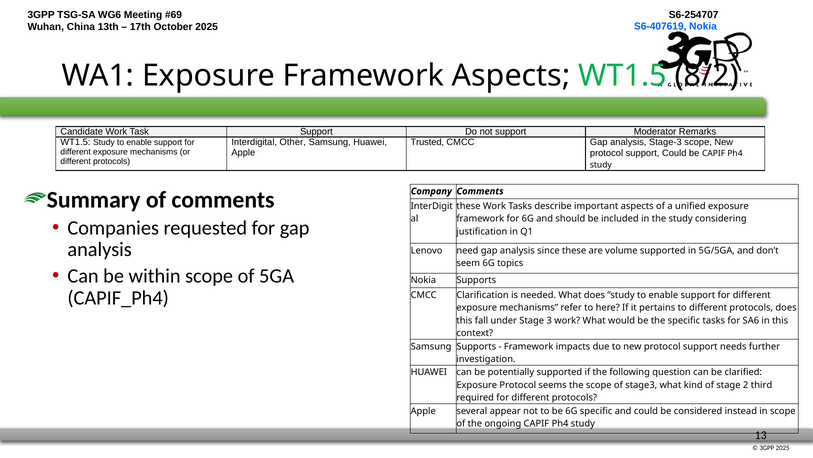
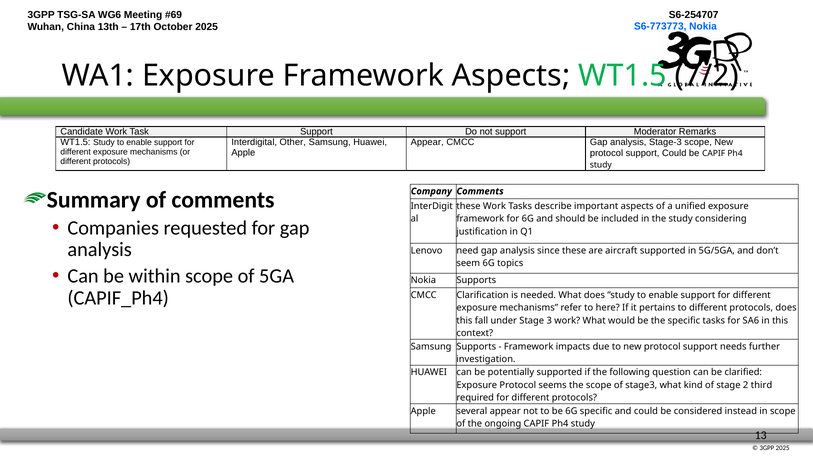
S6-407619: S6-407619 -> S6-773773
8/2: 8/2 -> 7/2
Trusted at (427, 142): Trusted -> Appear
volume: volume -> aircraft
